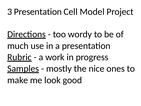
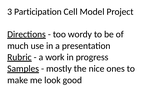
3 Presentation: Presentation -> Participation
